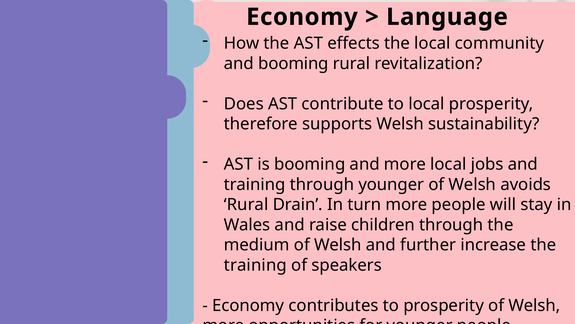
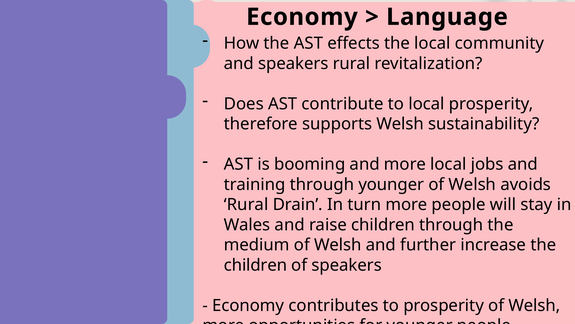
and booming: booming -> speakers
training at (255, 265): training -> children
